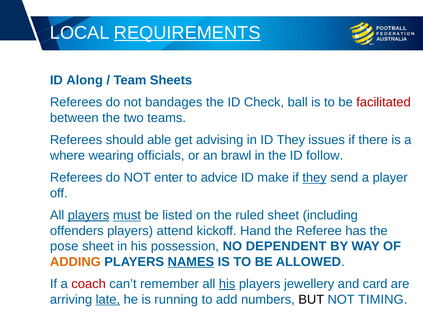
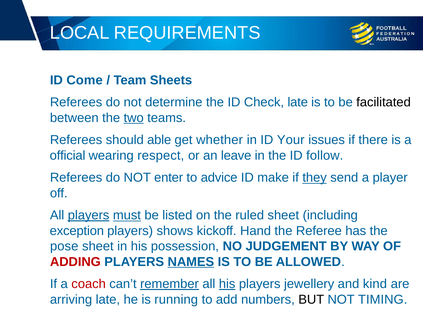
REQUIREMENTS underline: present -> none
Along: Along -> Come
bandages: bandages -> determine
Check ball: ball -> late
facilitated colour: red -> black
two underline: none -> present
advising: advising -> whether
ID They: They -> Your
where: where -> official
officials: officials -> respect
brawl: brawl -> leave
offenders: offenders -> exception
attend: attend -> shows
DEPENDENT: DEPENDENT -> JUDGEMENT
ADDING colour: orange -> red
remember underline: none -> present
card: card -> kind
late at (108, 300) underline: present -> none
